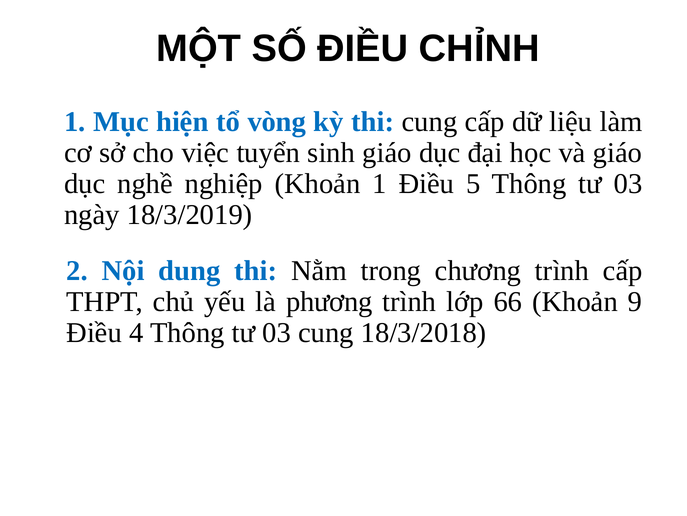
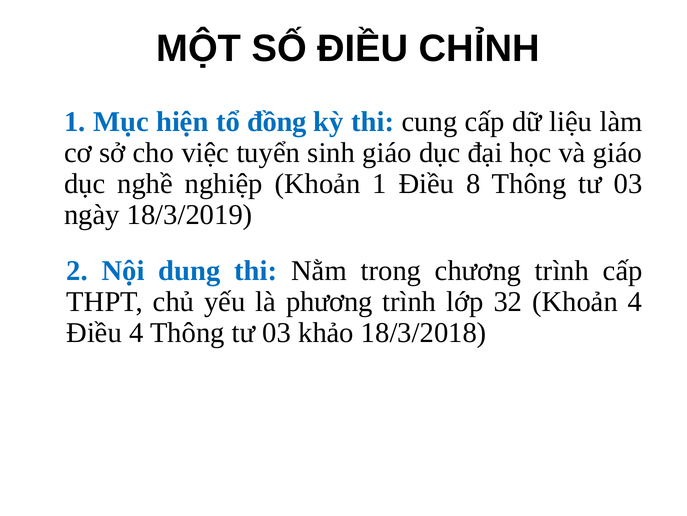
vòng: vòng -> đồng
5: 5 -> 8
66: 66 -> 32
Khoản 9: 9 -> 4
03 cung: cung -> khảo
